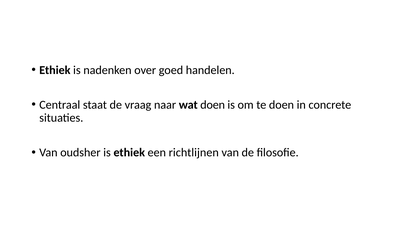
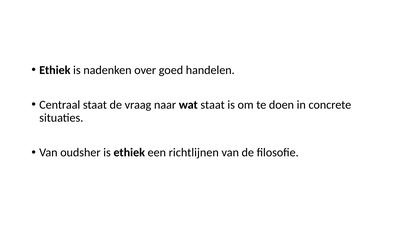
wat doen: doen -> staat
